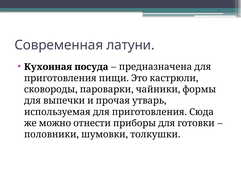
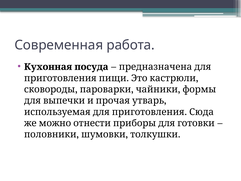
латуни: латуни -> работа
